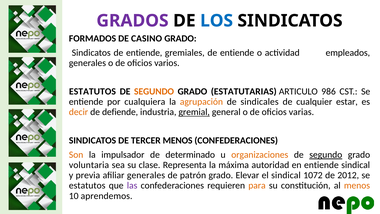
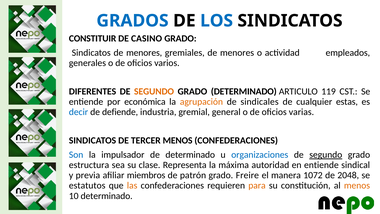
GRADOS colour: purple -> blue
FORMADOS: FORMADOS -> CONSTITUIR
Sindicatos de entiende: entiende -> menores
gremiales de entiende: entiende -> menores
ESTATUTOS at (92, 91): ESTATUTOS -> DIFERENTES
GRADO ESTATUTARIAS: ESTATUTARIAS -> DETERMINADO
986: 986 -> 119
cualquiera: cualquiera -> económica
estar: estar -> estas
decir colour: orange -> blue
gremial underline: present -> none
Son colour: orange -> blue
organizaciones colour: orange -> blue
voluntaria: voluntaria -> estructura
afiliar generales: generales -> miembros
Elevar: Elevar -> Freire
el sindical: sindical -> manera
2012: 2012 -> 2048
las colour: purple -> orange
10 aprendemos: aprendemos -> determinado
